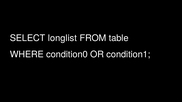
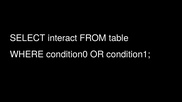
longlist: longlist -> interact
